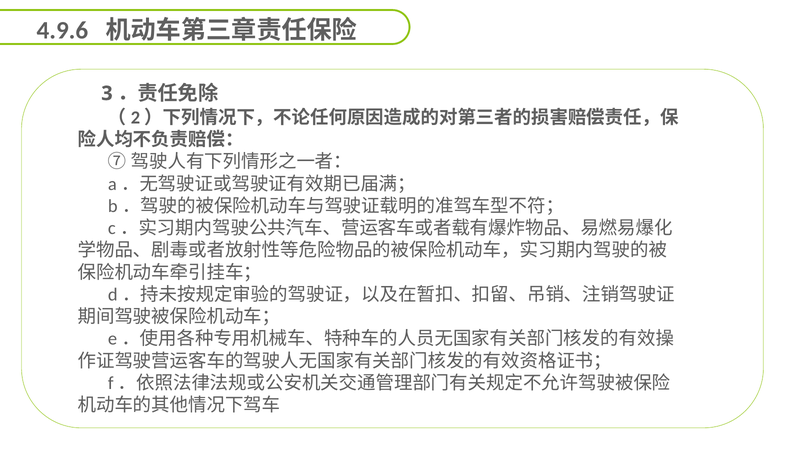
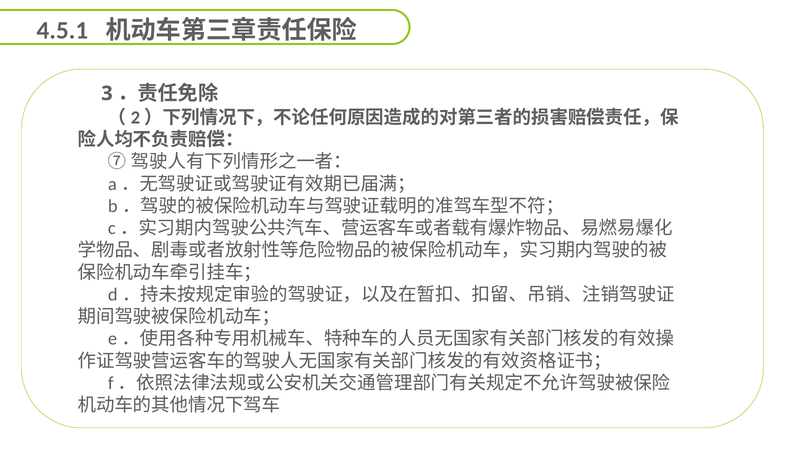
4.9.6: 4.9.6 -> 4.5.1
